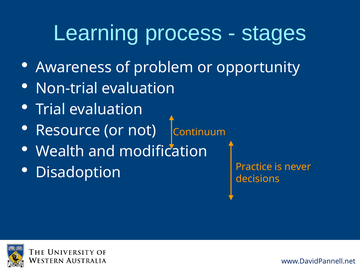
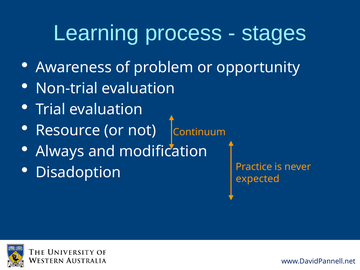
Wealth: Wealth -> Always
decisions: decisions -> expected
